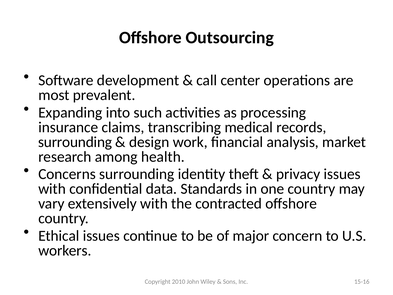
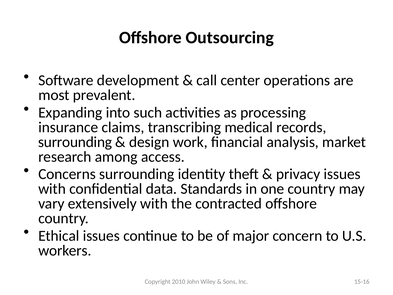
health: health -> access
